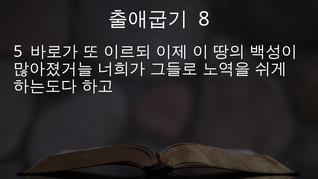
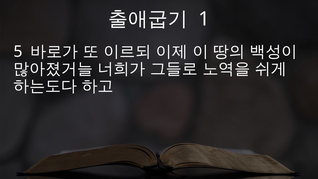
8: 8 -> 1
